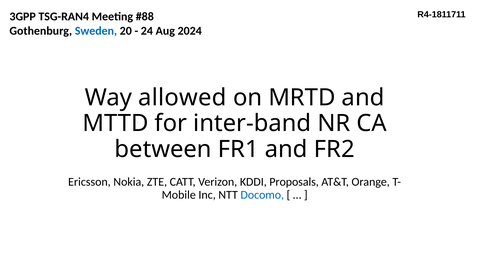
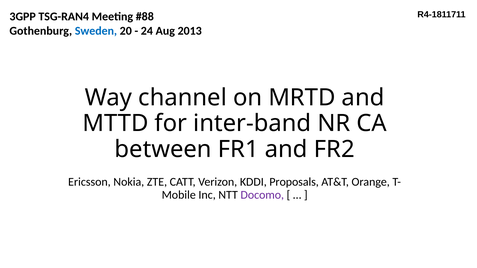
2024: 2024 -> 2013
allowed: allowed -> channel
Docomo colour: blue -> purple
